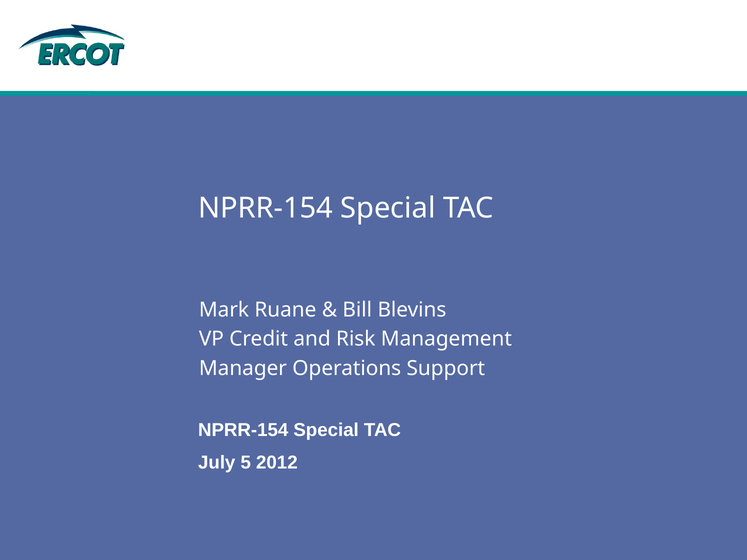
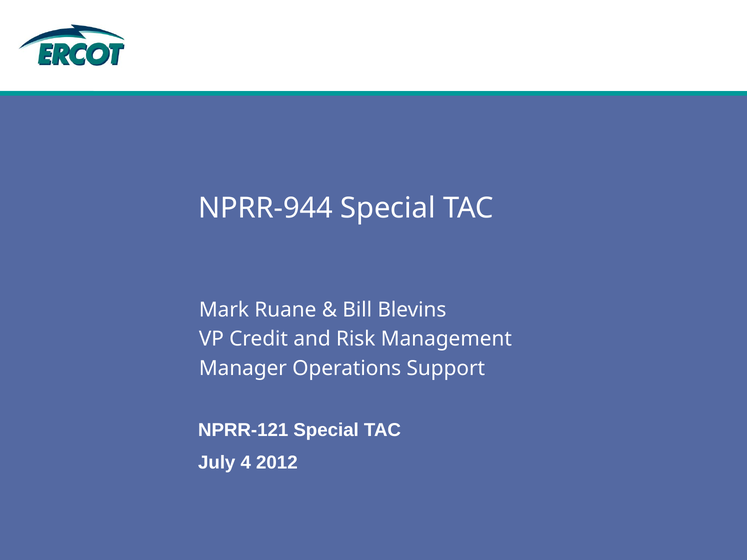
NPRR-154 at (266, 208): NPRR-154 -> NPRR-944
NPRR-154 at (243, 430): NPRR-154 -> NPRR-121
5: 5 -> 4
